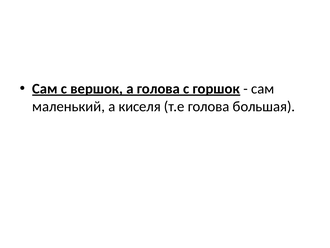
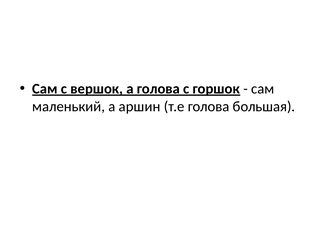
киселя: киселя -> аршин
